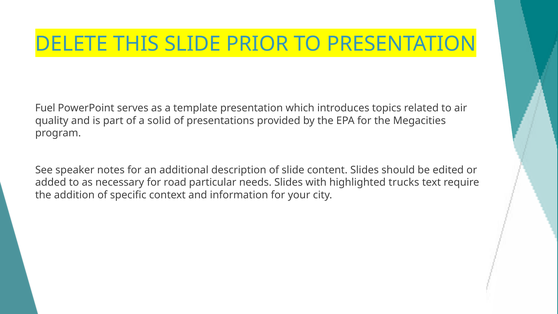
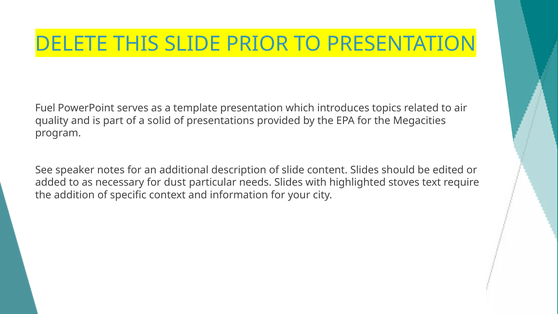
road: road -> dust
trucks: trucks -> stoves
